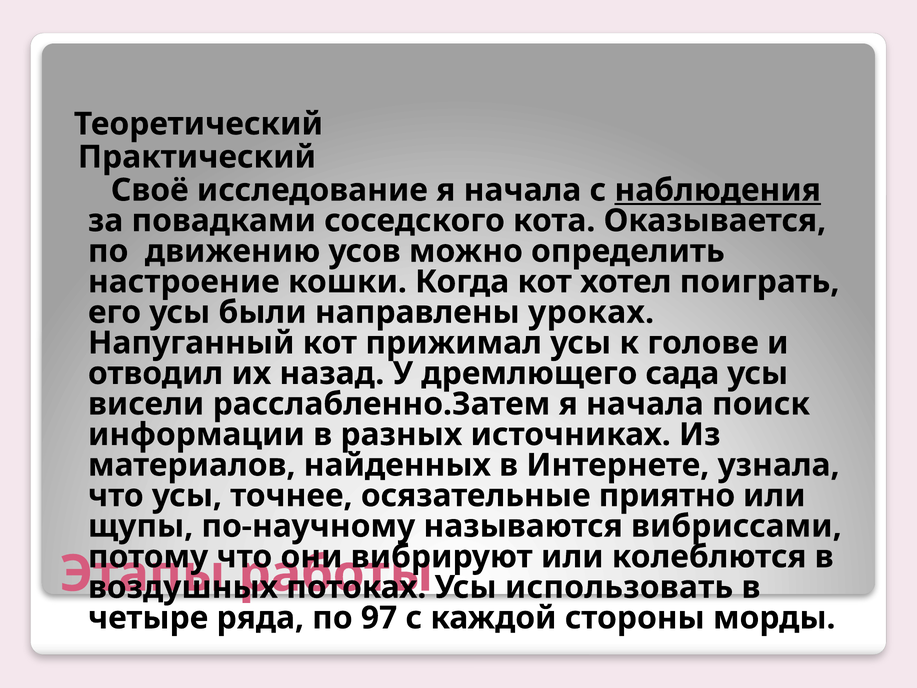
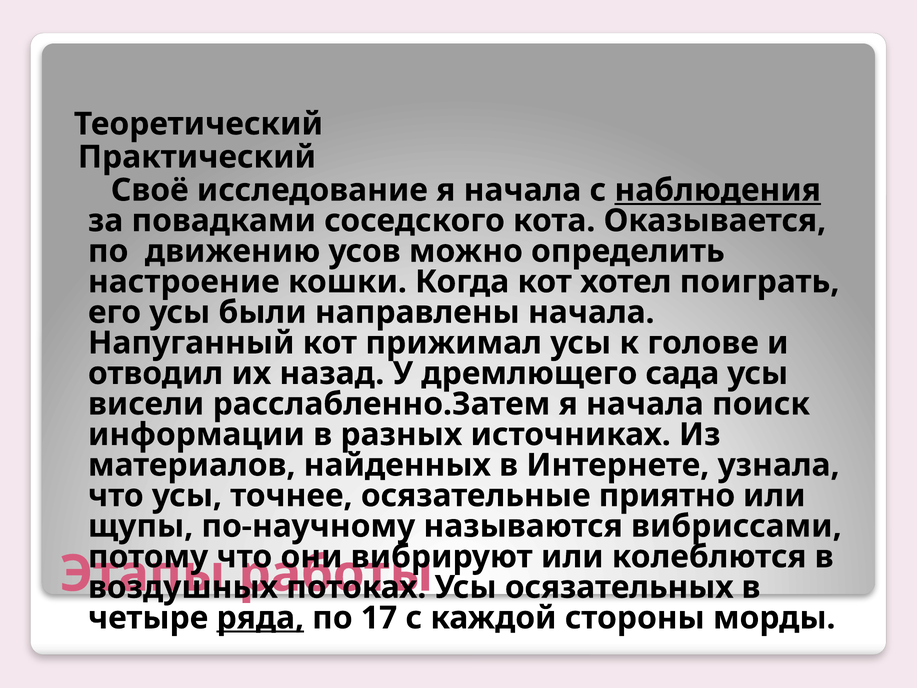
направлены уроках: уроках -> начала
использовать: использовать -> осязательных
ряда underline: none -> present
97: 97 -> 17
